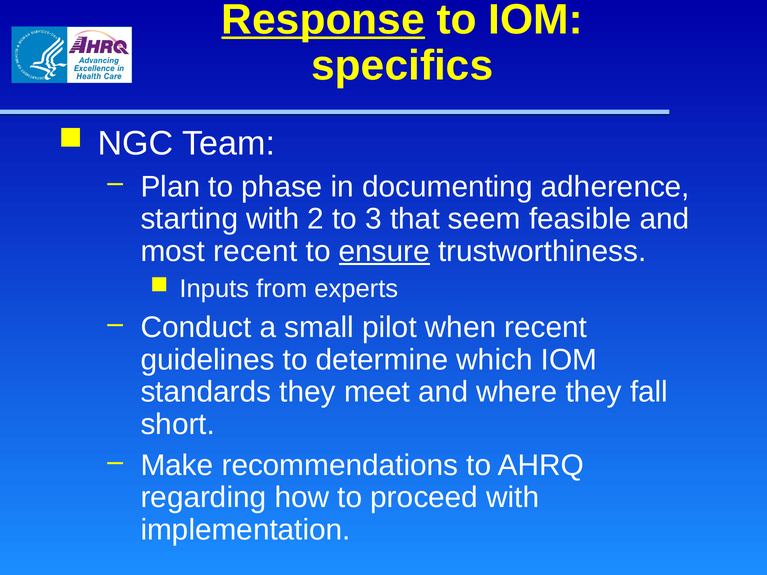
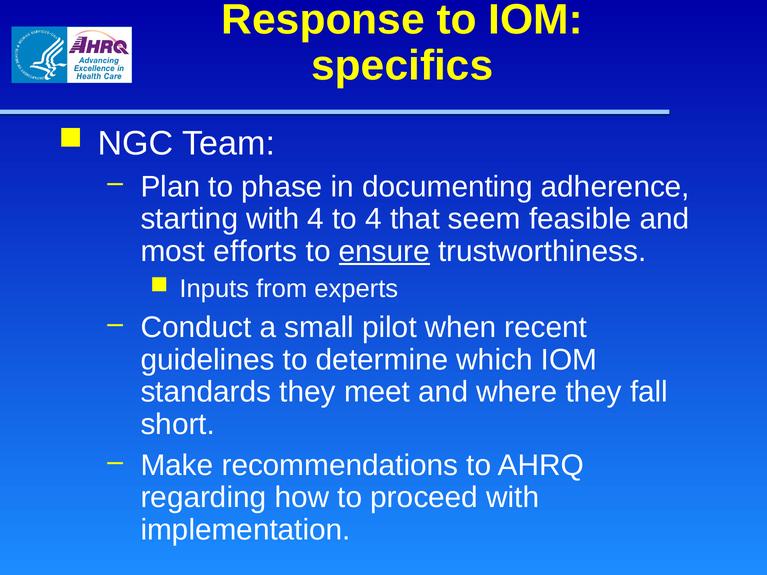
Response underline: present -> none
with 2: 2 -> 4
to 3: 3 -> 4
most recent: recent -> efforts
